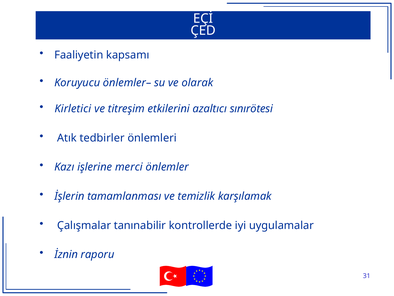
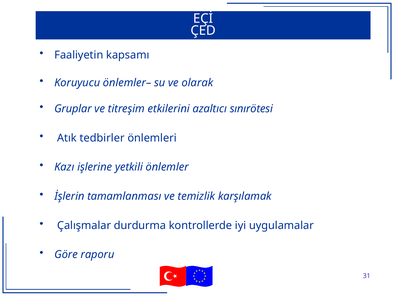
Kirletici: Kirletici -> Gruplar
merci: merci -> yetkili
tanınabilir: tanınabilir -> durdurma
İznin: İznin -> Göre
